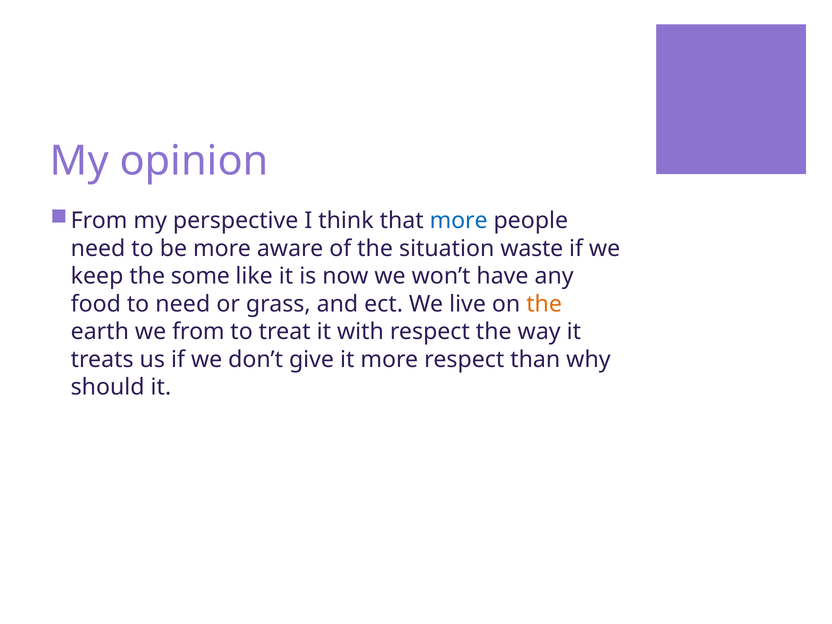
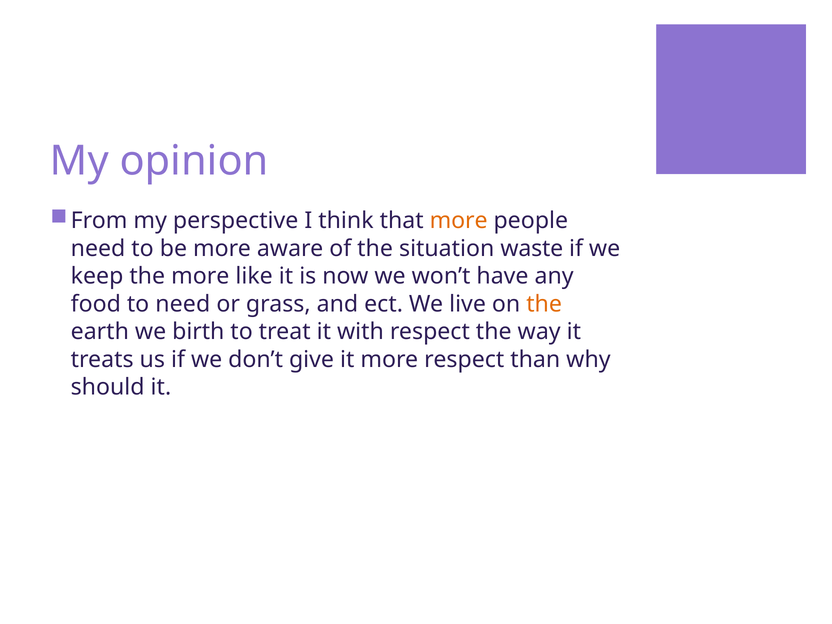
more at (459, 221) colour: blue -> orange
the some: some -> more
we from: from -> birth
